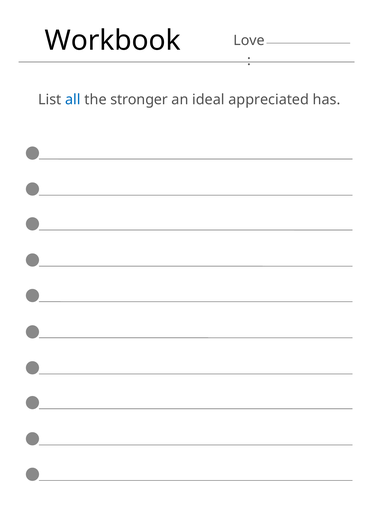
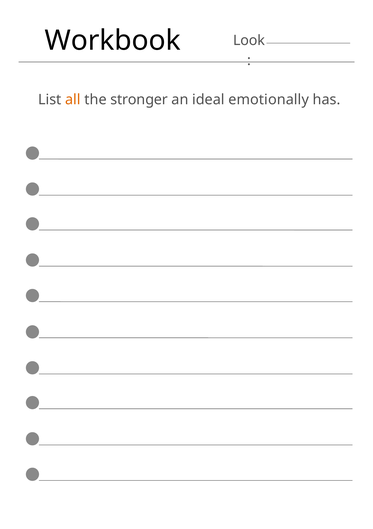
Love: Love -> Look
all colour: blue -> orange
appreciated: appreciated -> emotionally
